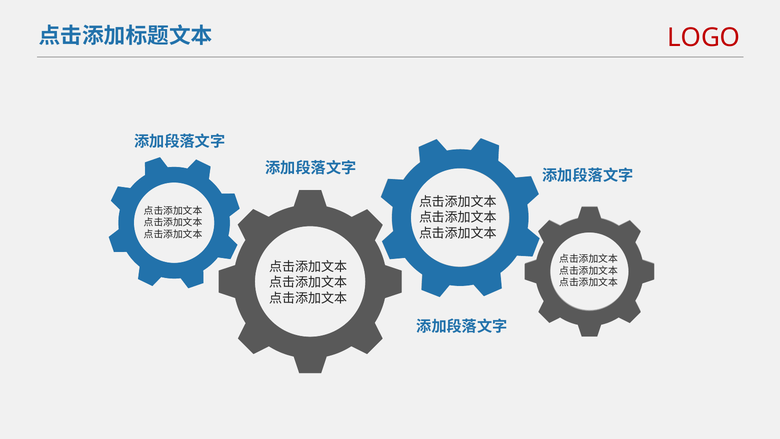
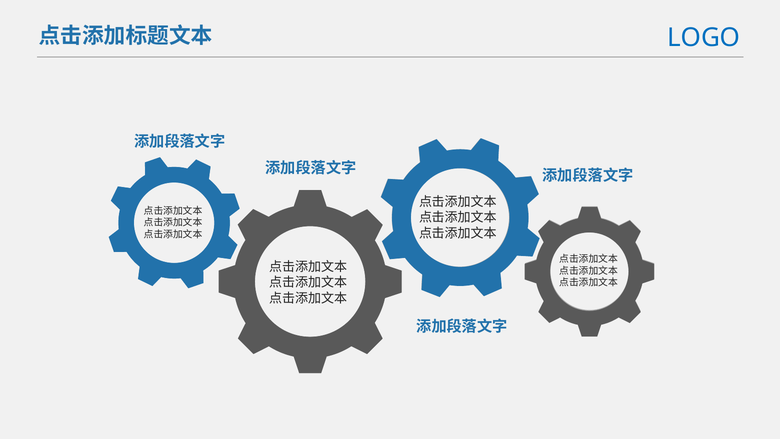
LOGO colour: red -> blue
